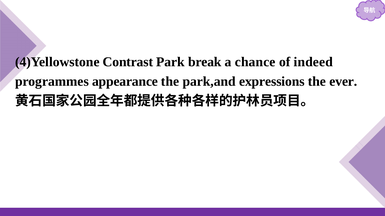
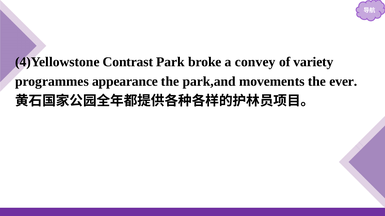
break: break -> broke
chance: chance -> convey
indeed: indeed -> variety
expressions: expressions -> movements
